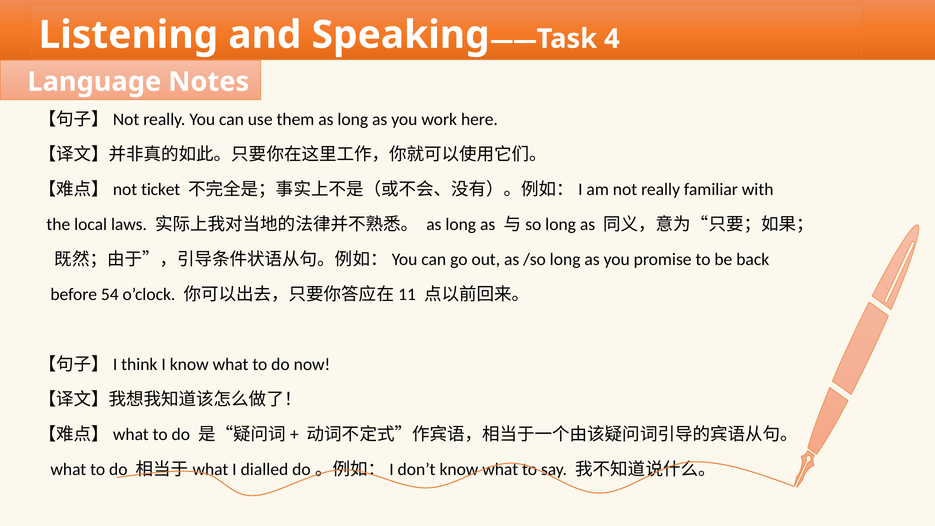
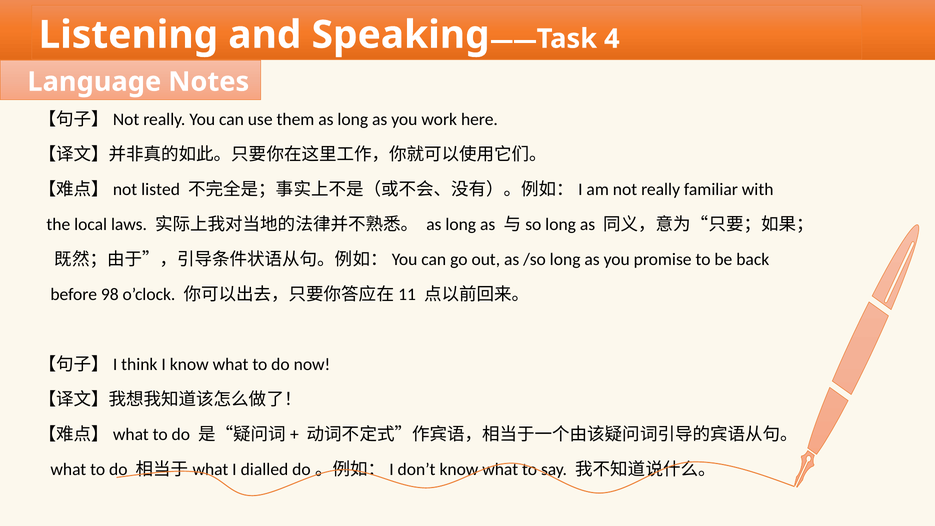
ticket: ticket -> listed
54: 54 -> 98
